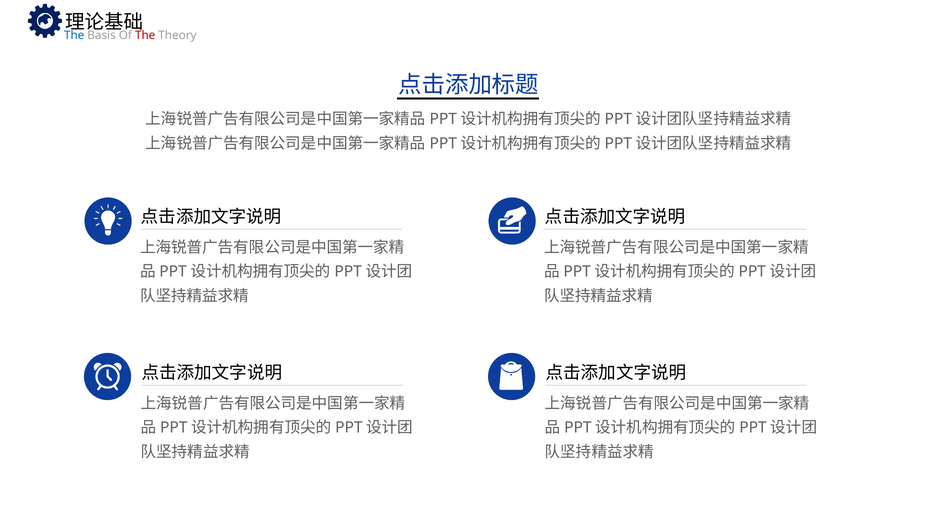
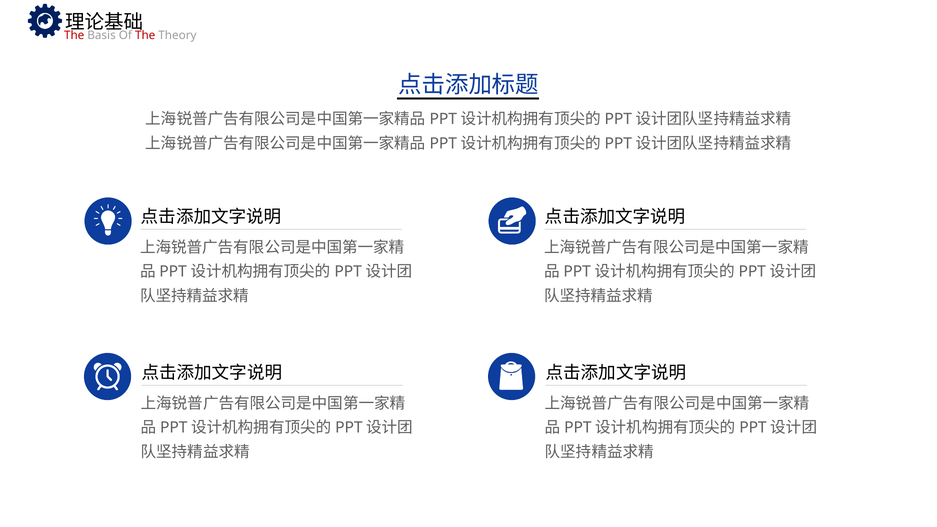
The at (74, 36) colour: blue -> red
